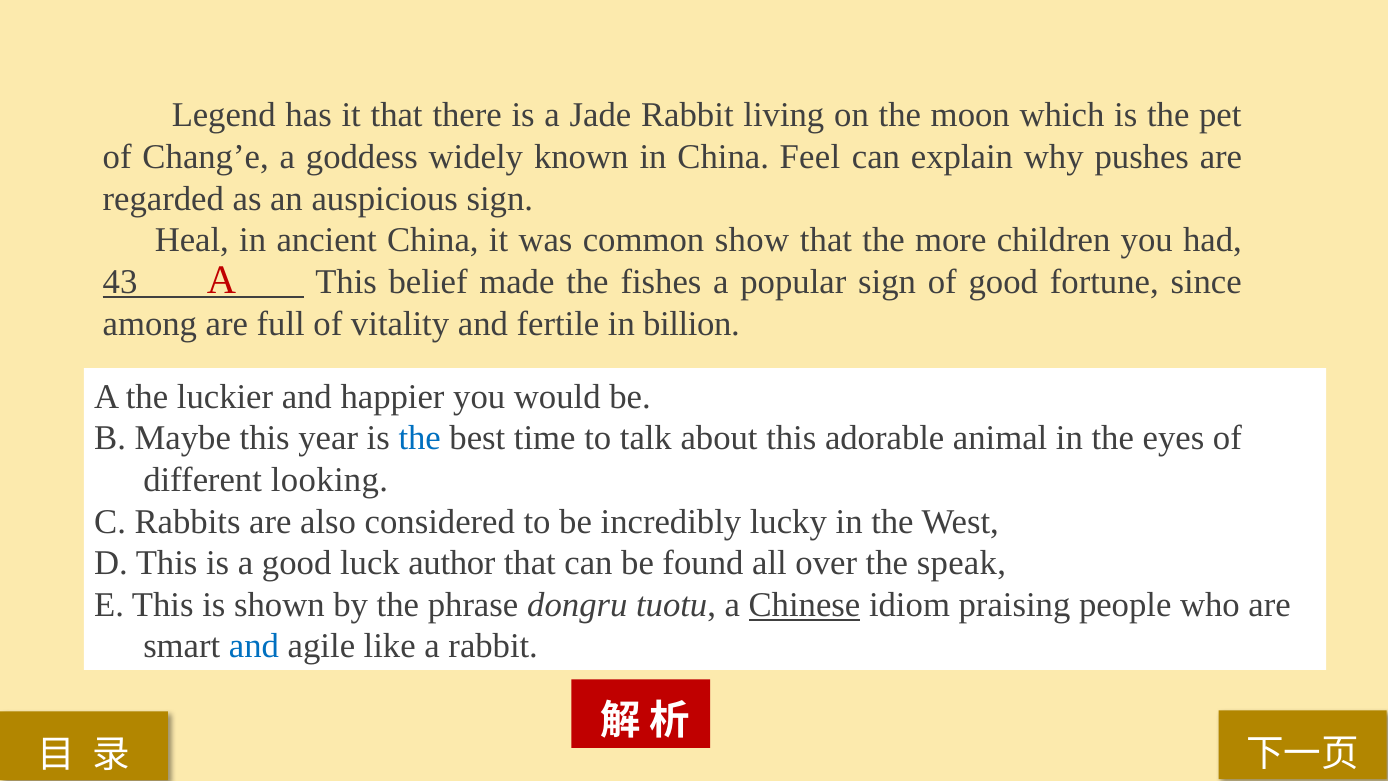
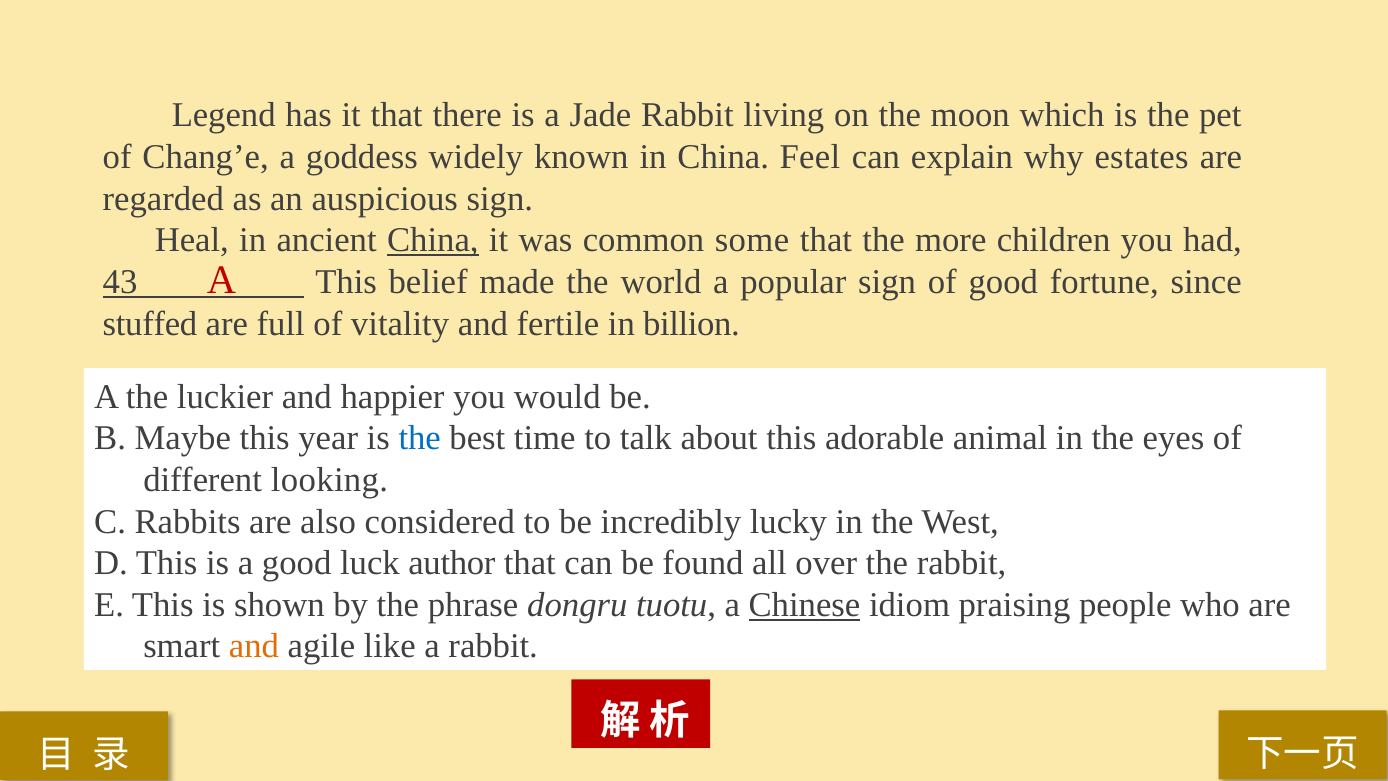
pushes: pushes -> estates
China at (433, 240) underline: none -> present
show: show -> some
fishes: fishes -> world
among: among -> stuffed
the speak: speak -> rabbit
and at (254, 646) colour: blue -> orange
